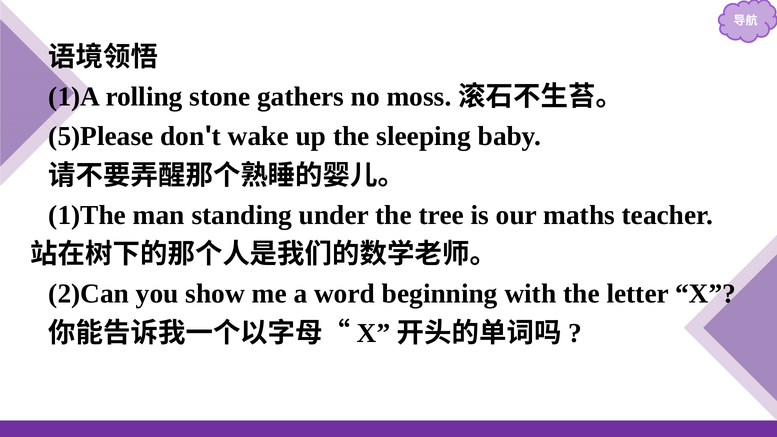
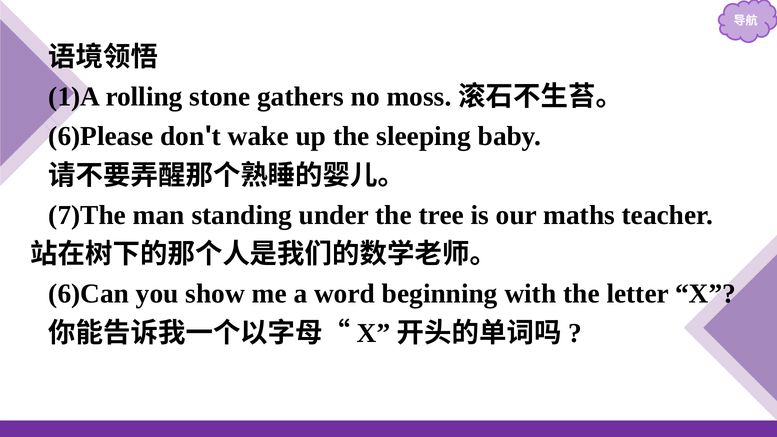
5)Please: 5)Please -> 6)Please
1)The: 1)The -> 7)The
2)Can: 2)Can -> 6)Can
